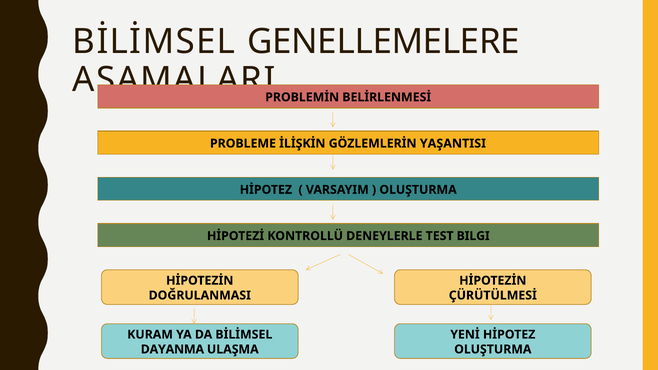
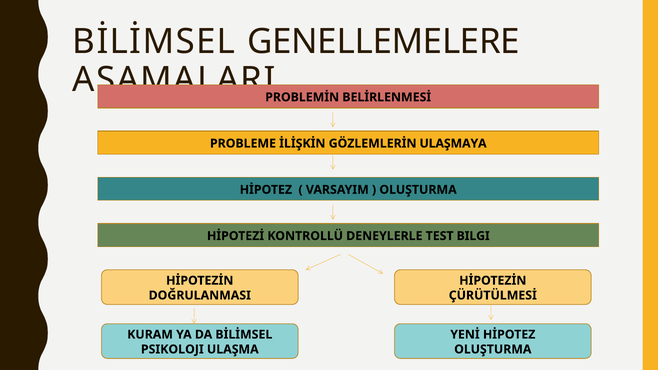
YAŞANTISI: YAŞANTISI -> ULAŞMAYA
DAYANMA: DAYANMA -> PSIKOLOJI
